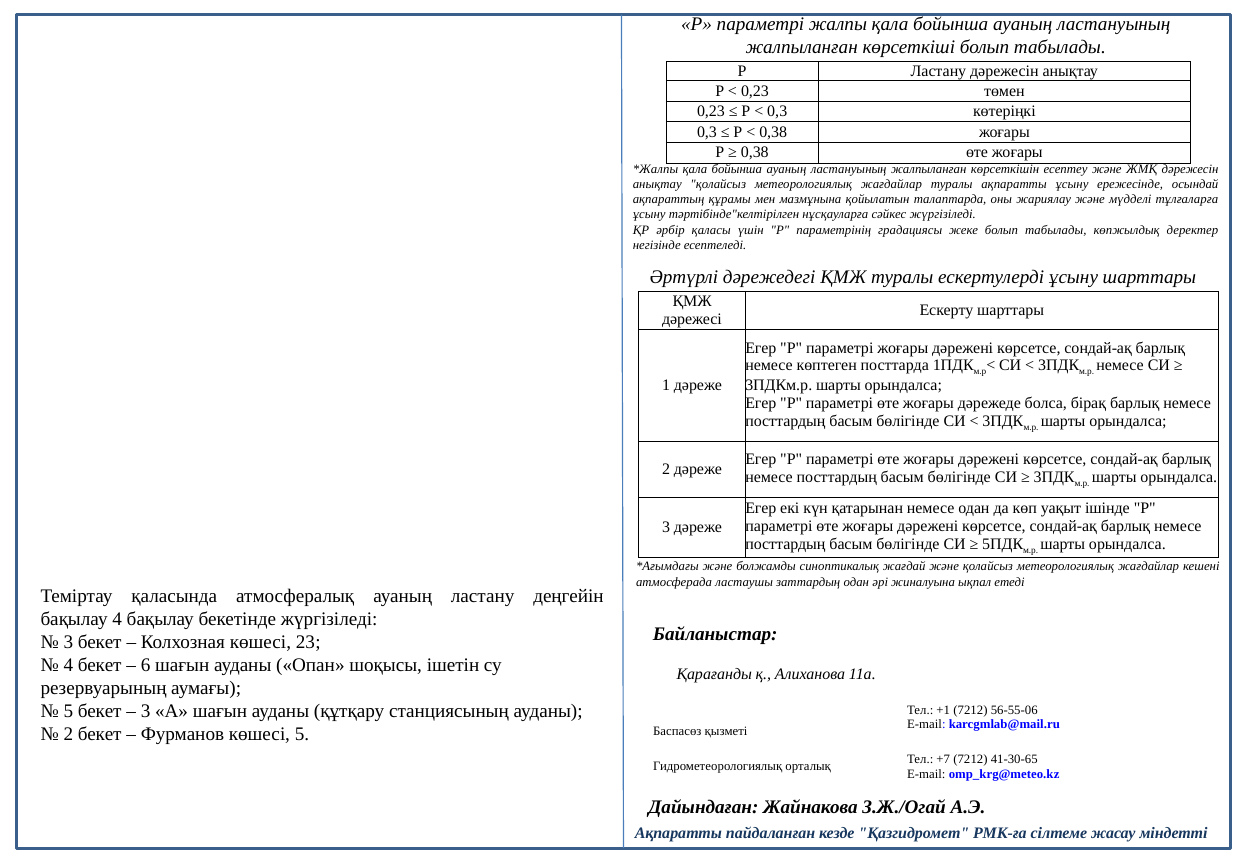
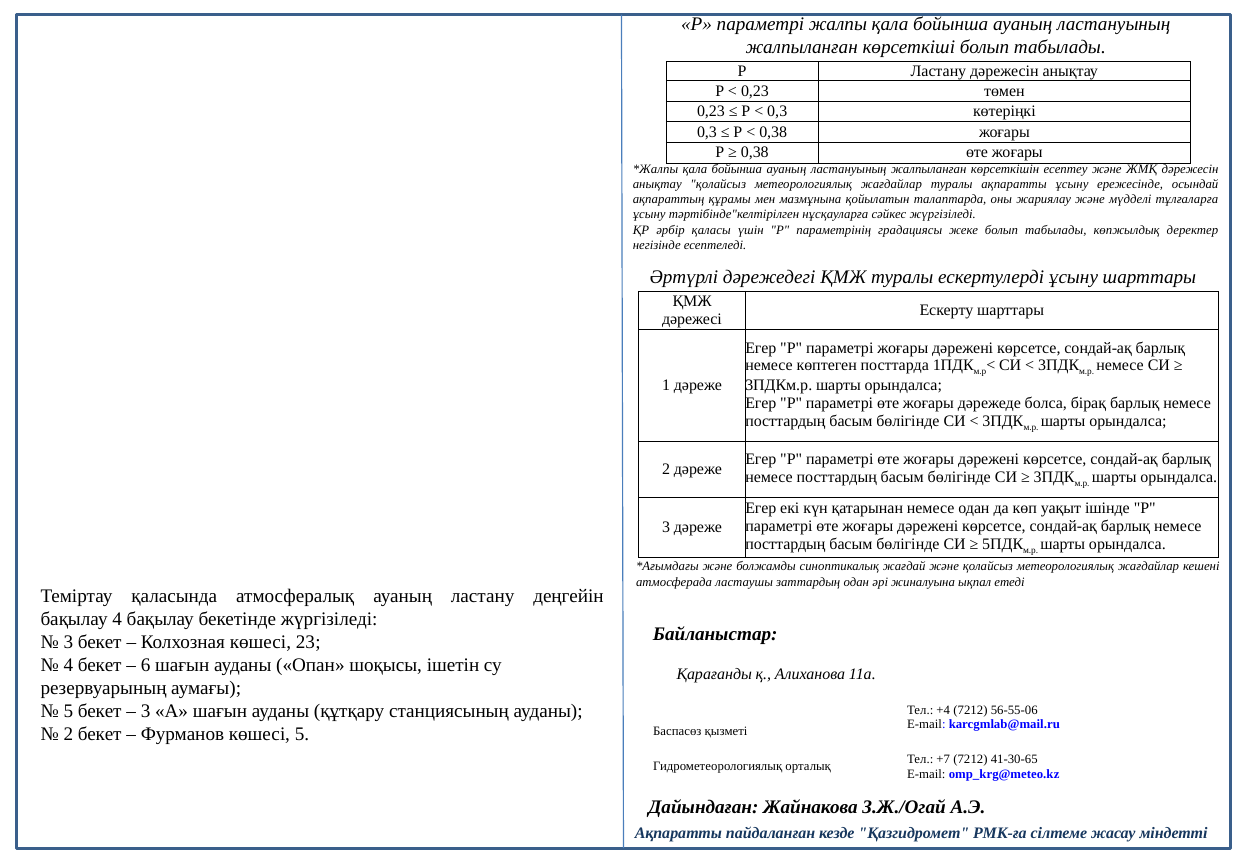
+1: +1 -> +4
